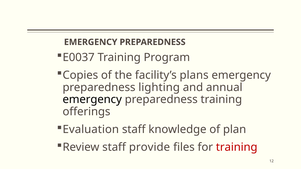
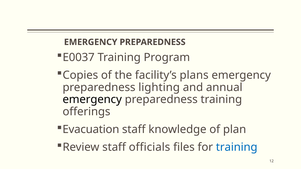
Evaluation: Evaluation -> Evacuation
provide: provide -> officials
training at (237, 148) colour: red -> blue
